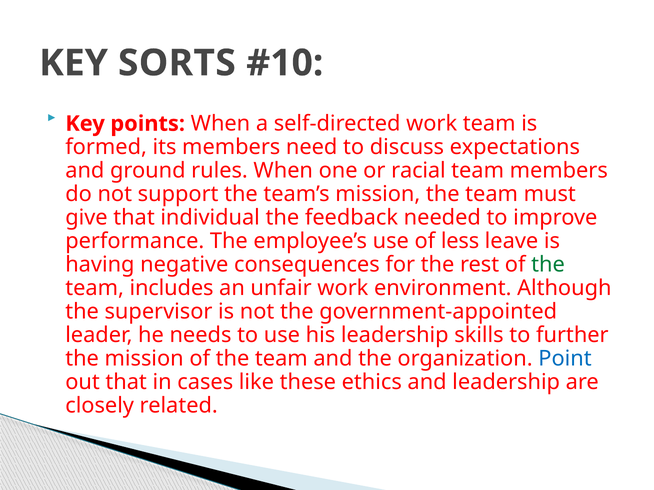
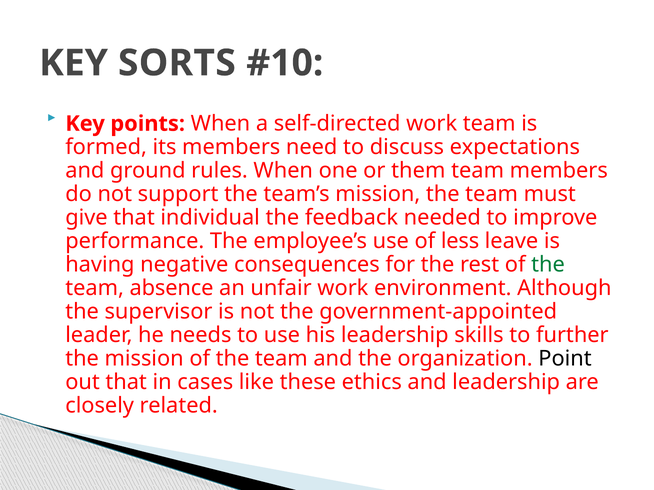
racial: racial -> them
includes: includes -> absence
Point colour: blue -> black
